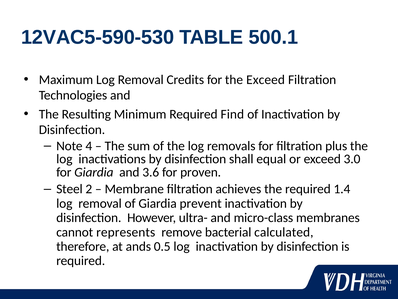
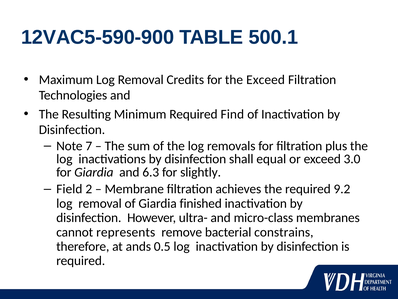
12VAC5-590-530: 12VAC5-590-530 -> 12VAC5-590-900
4: 4 -> 7
3.6: 3.6 -> 6.3
proven: proven -> slightly
Steel: Steel -> Field
1.4: 1.4 -> 9.2
prevent: prevent -> finished
calculated: calculated -> constrains
